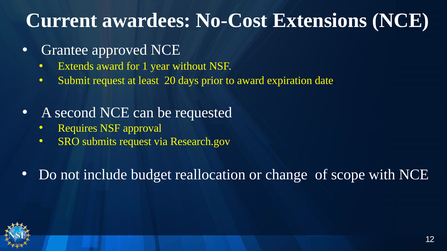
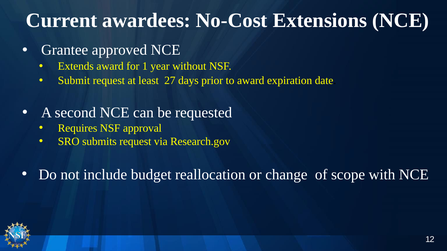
20: 20 -> 27
